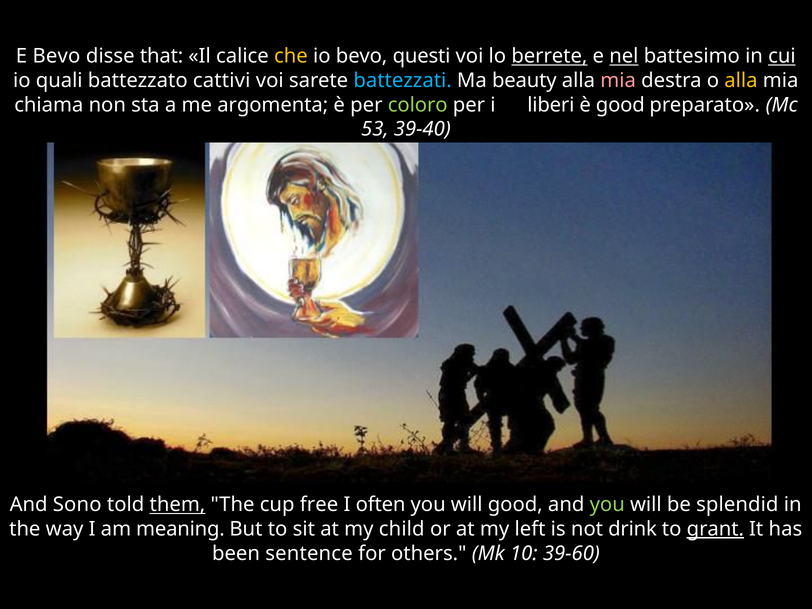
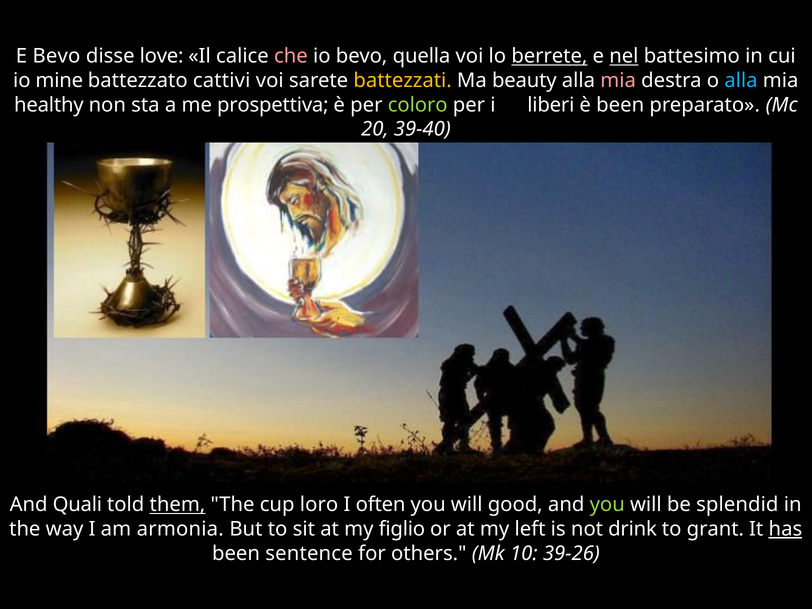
that: that -> love
che colour: yellow -> pink
questi: questi -> quella
cui underline: present -> none
quali: quali -> mine
battezzati colour: light blue -> yellow
alla at (741, 81) colour: yellow -> light blue
chiama: chiama -> healthy
argomenta: argomenta -> prospettiva
è good: good -> been
53: 53 -> 20
Sono: Sono -> Quali
free: free -> loro
meaning: meaning -> armonia
child: child -> figlio
grant underline: present -> none
has underline: none -> present
39-60: 39-60 -> 39-26
